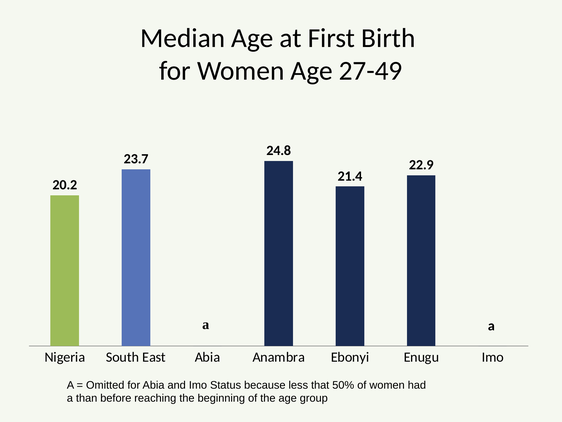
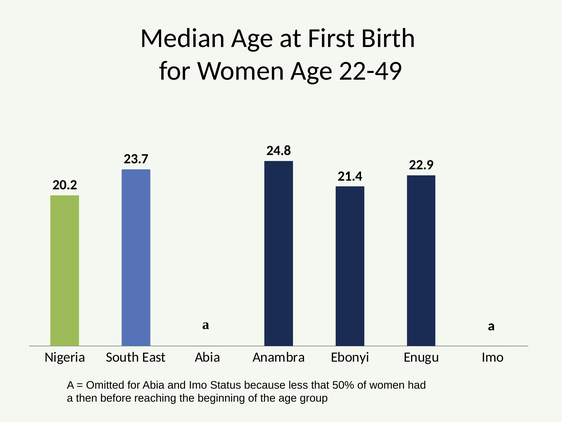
27-49: 27-49 -> 22-49
than: than -> then
